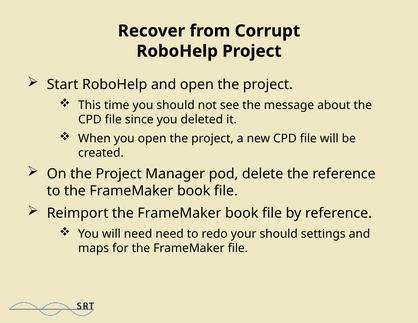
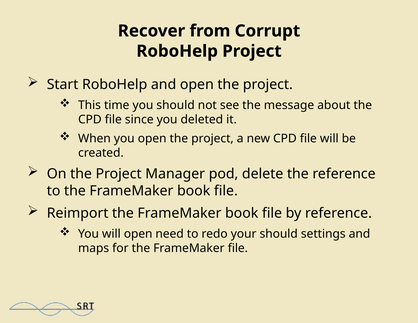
will need: need -> open
